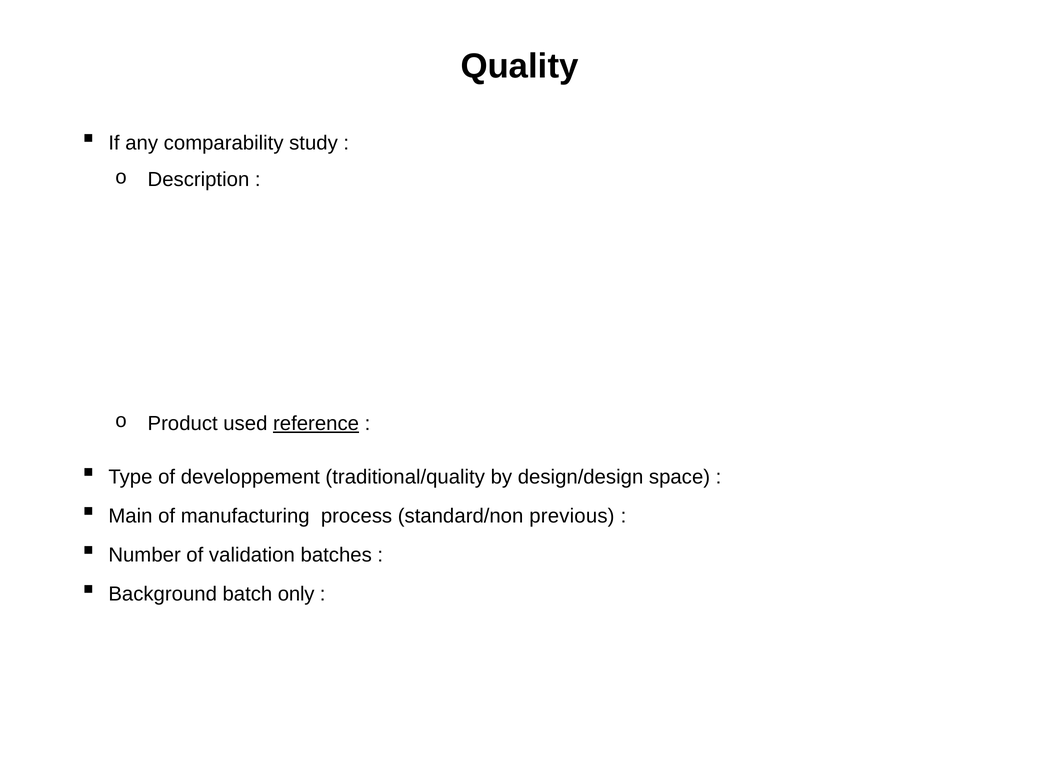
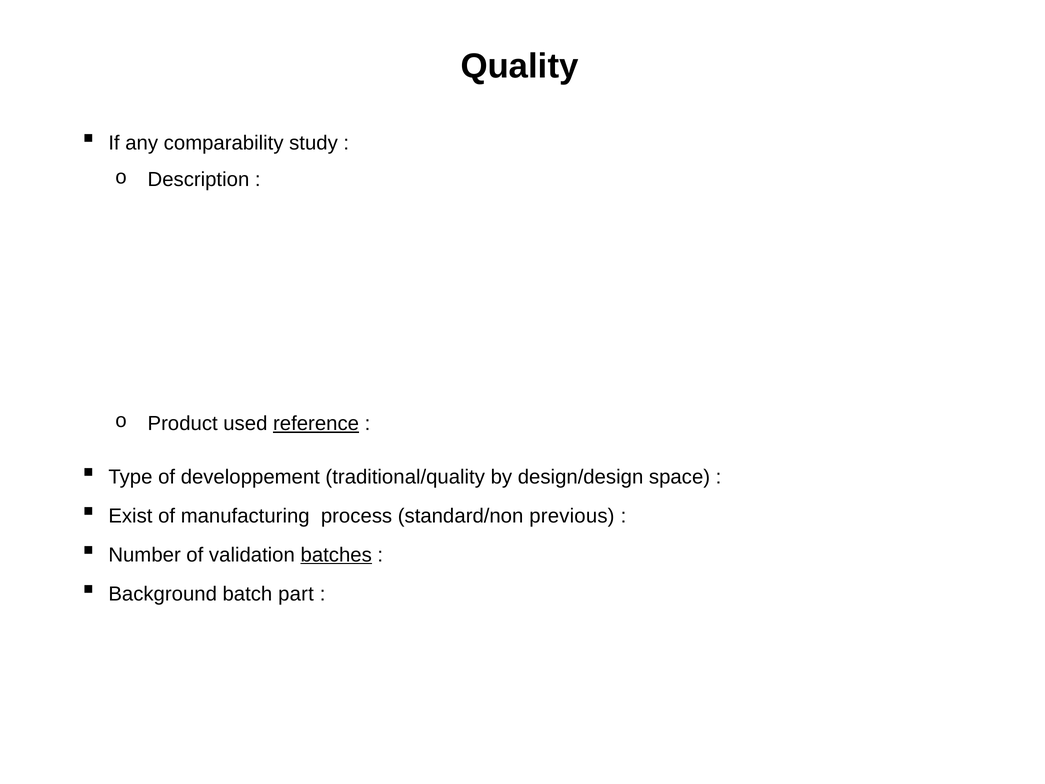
Main: Main -> Exist
batches underline: none -> present
only: only -> part
